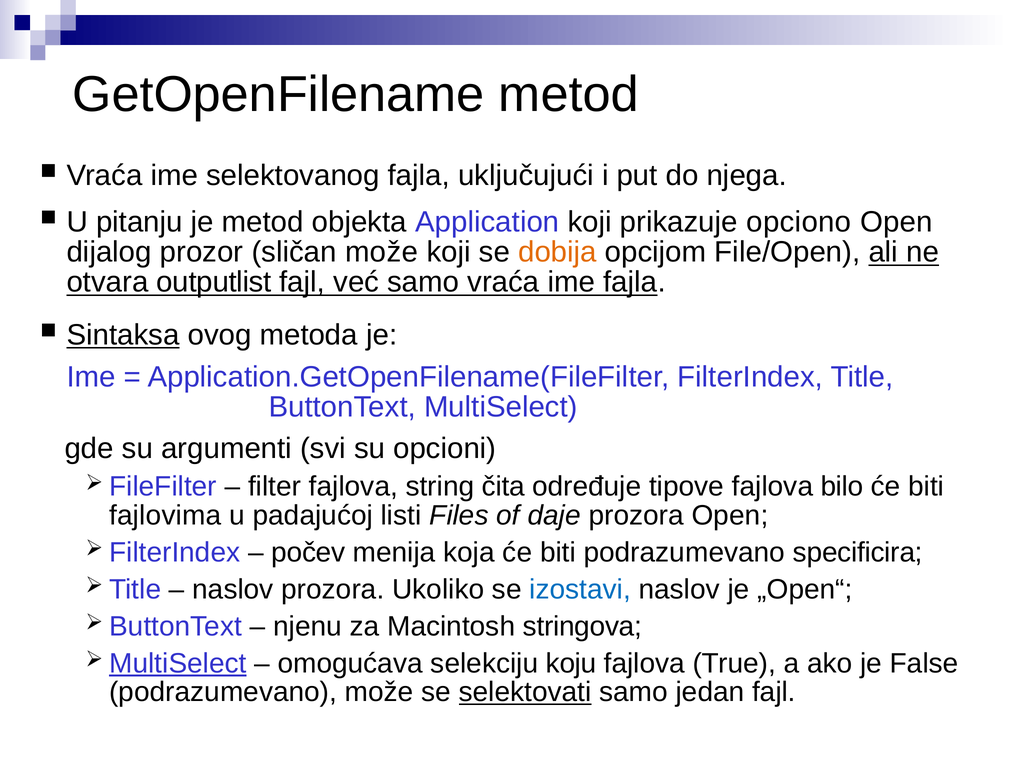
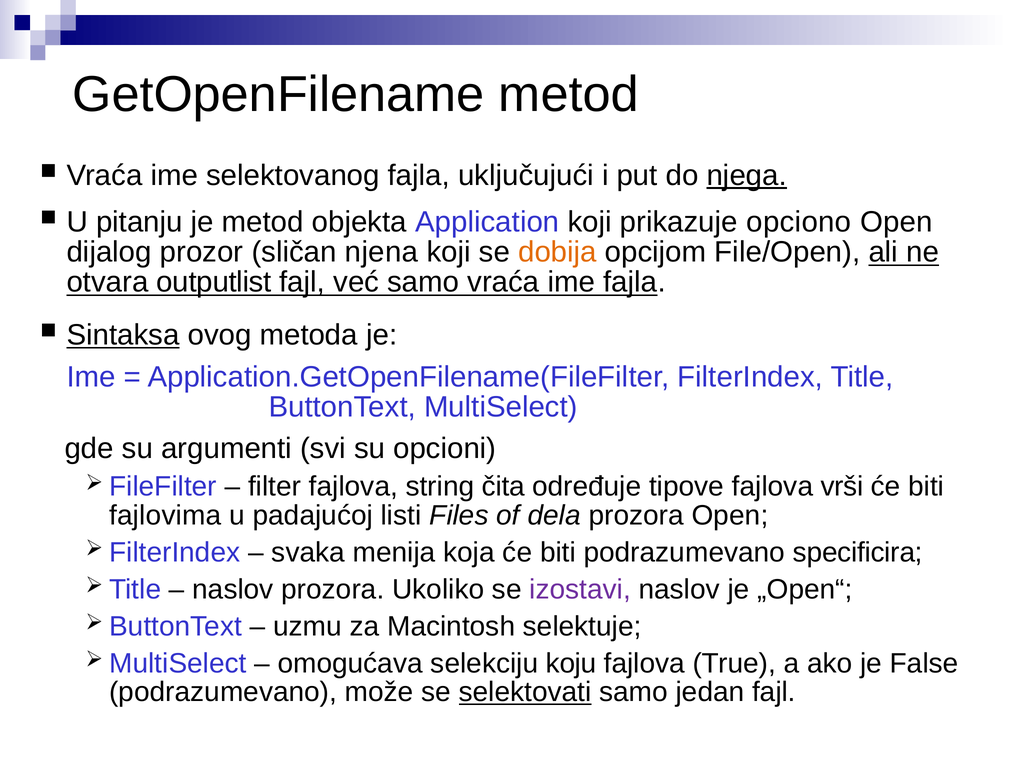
njega underline: none -> present
sličan može: može -> njena
bilo: bilo -> vrši
daje: daje -> dela
počev: počev -> svaka
izostavi colour: blue -> purple
njenu: njenu -> uzmu
stringova: stringova -> selektuje
MultiSelect at (178, 664) underline: present -> none
